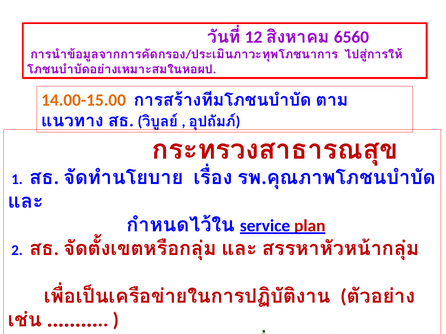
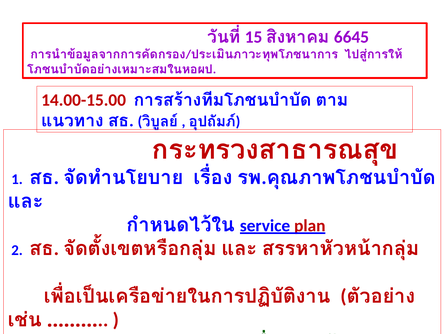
12: 12 -> 15
6560: 6560 -> 6645
14.00-15.00 colour: orange -> red
